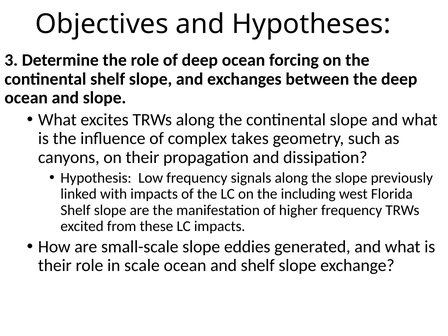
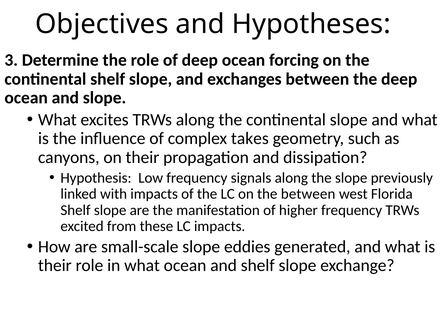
the including: including -> between
in scale: scale -> what
